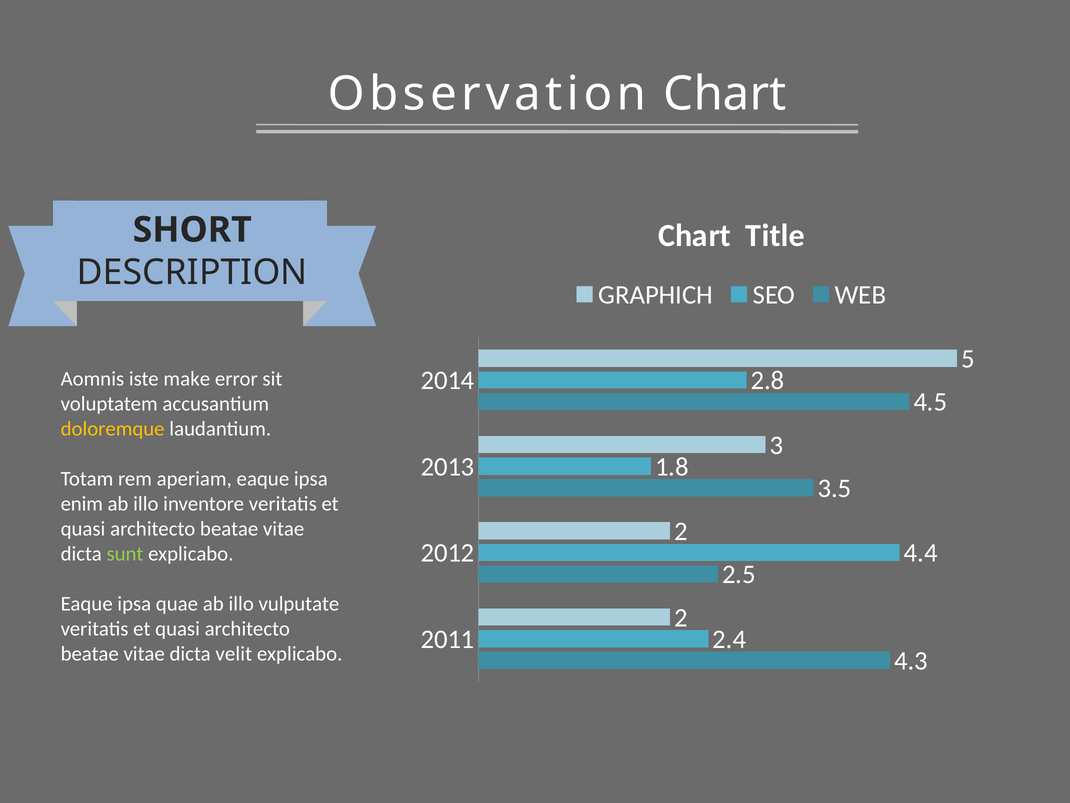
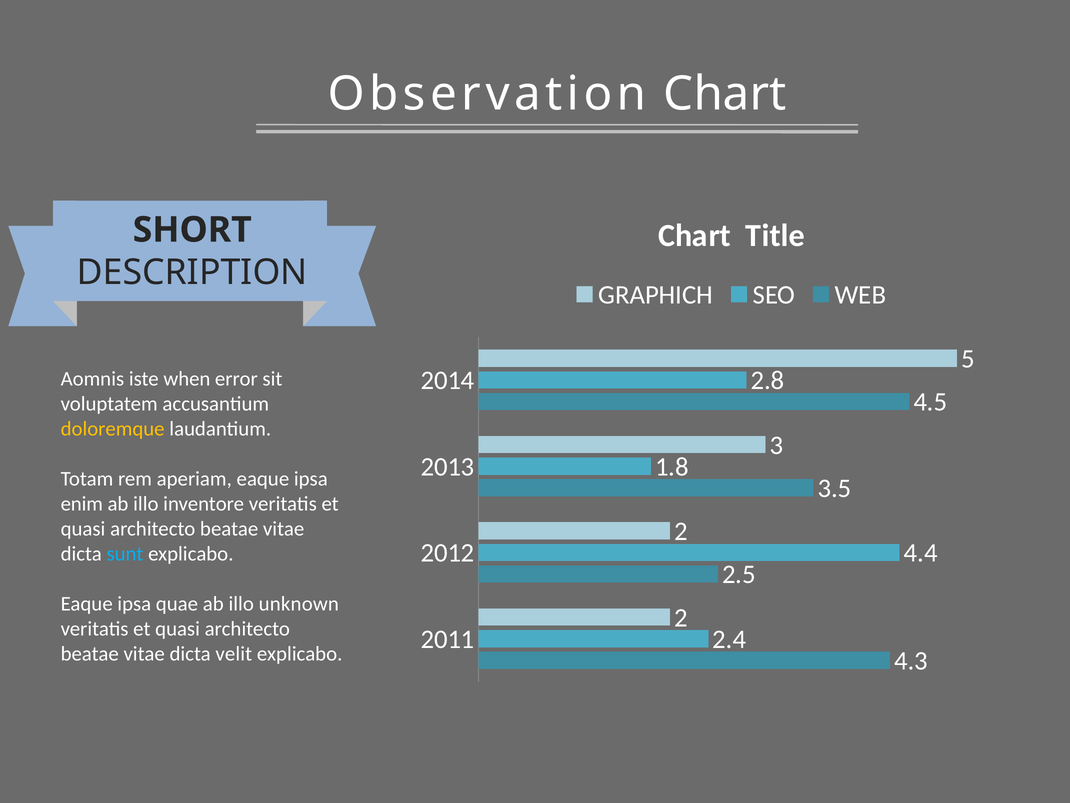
make: make -> when
sunt colour: light green -> light blue
vulputate: vulputate -> unknown
